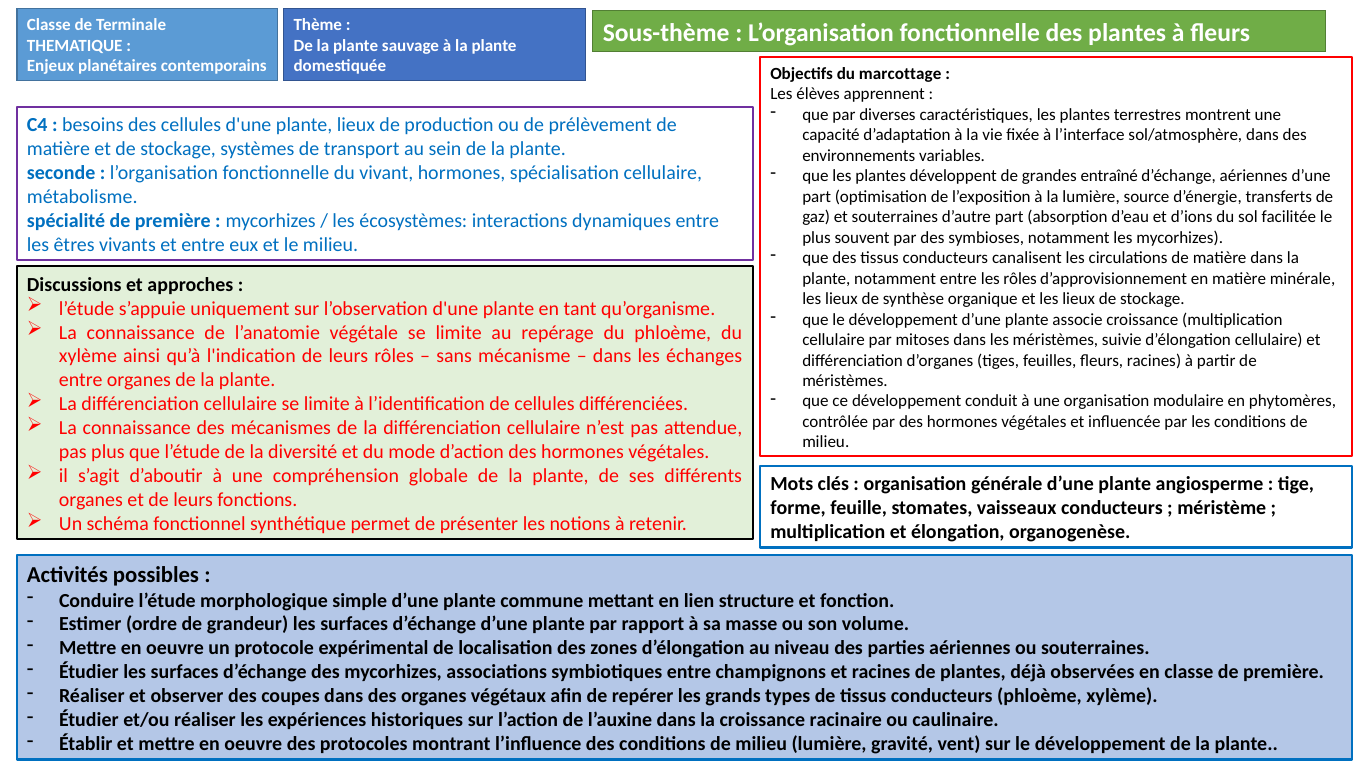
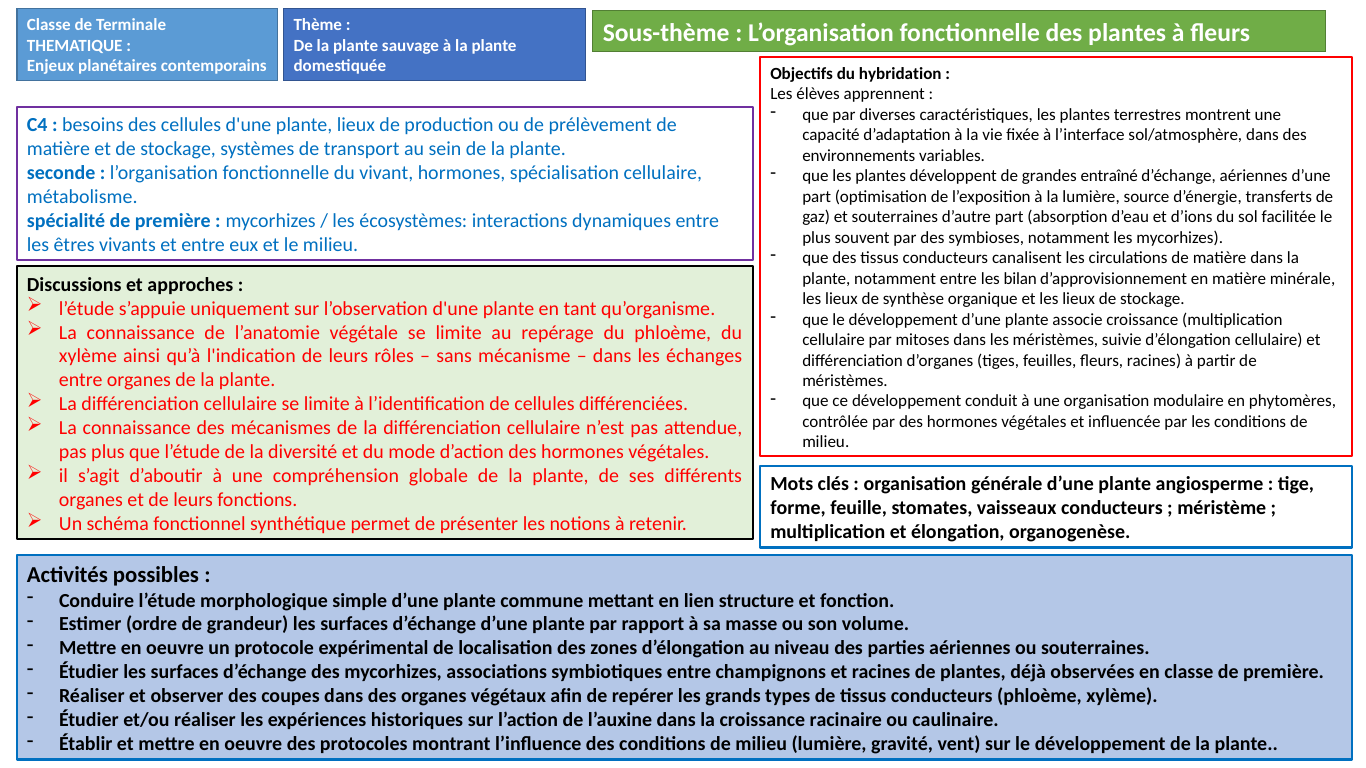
marcottage: marcottage -> hybridation
les rôles: rôles -> bilan
